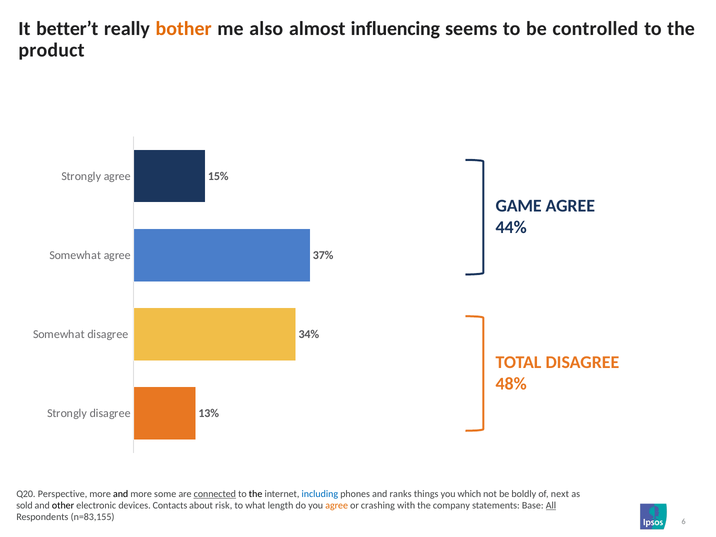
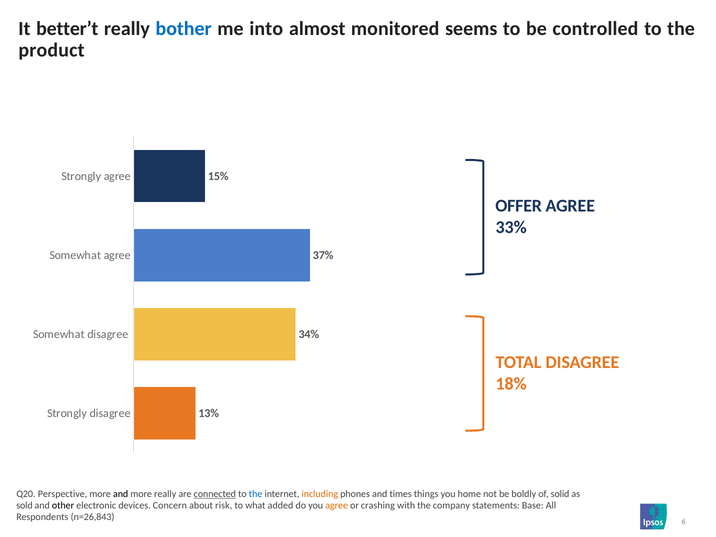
bother colour: orange -> blue
also: also -> into
influencing: influencing -> monitored
GAME: GAME -> OFFER
44%: 44% -> 33%
48%: 48% -> 18%
more some: some -> really
the at (256, 494) colour: black -> blue
including colour: blue -> orange
ranks: ranks -> times
which: which -> home
next: next -> solid
Contacts: Contacts -> Concern
length: length -> added
All underline: present -> none
n=83,155: n=83,155 -> n=26,843
